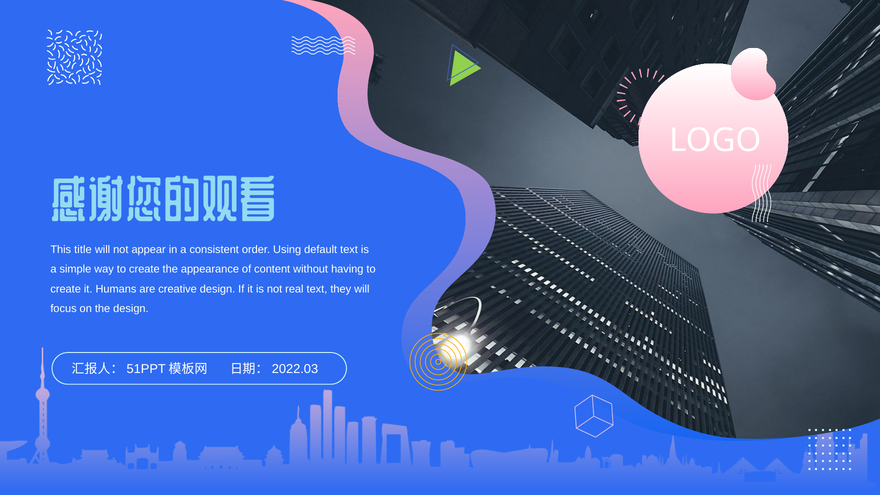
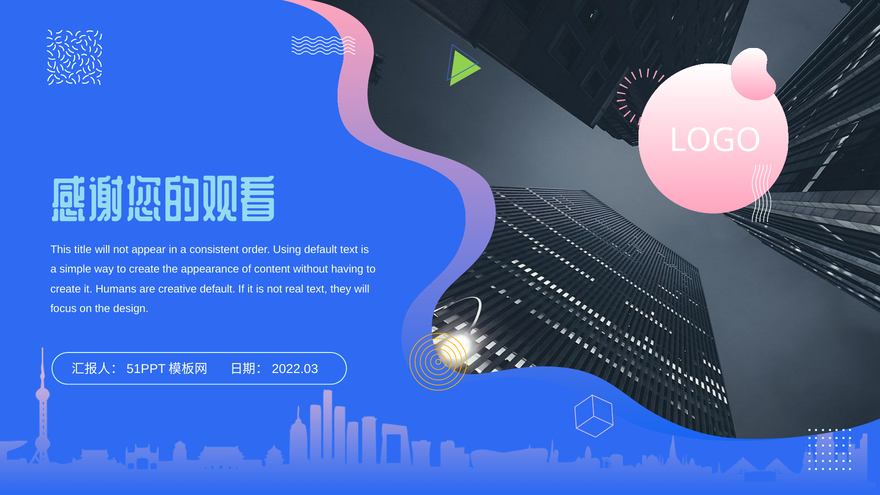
creative design: design -> default
